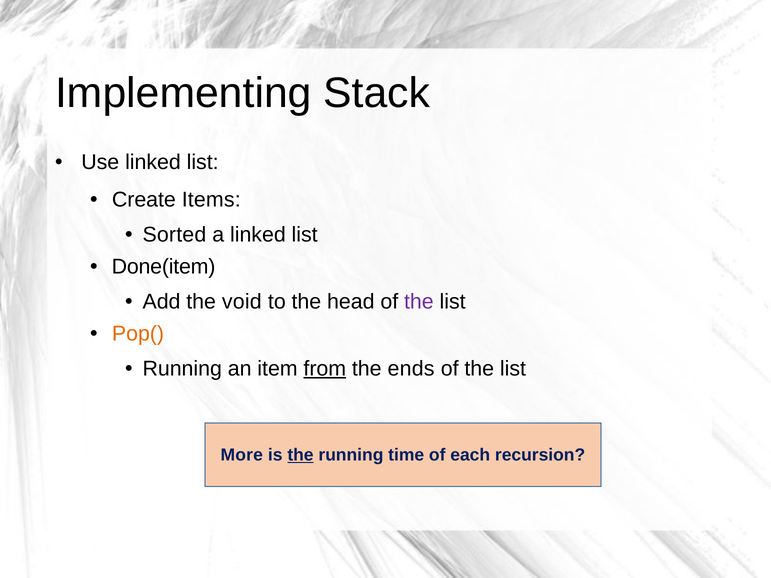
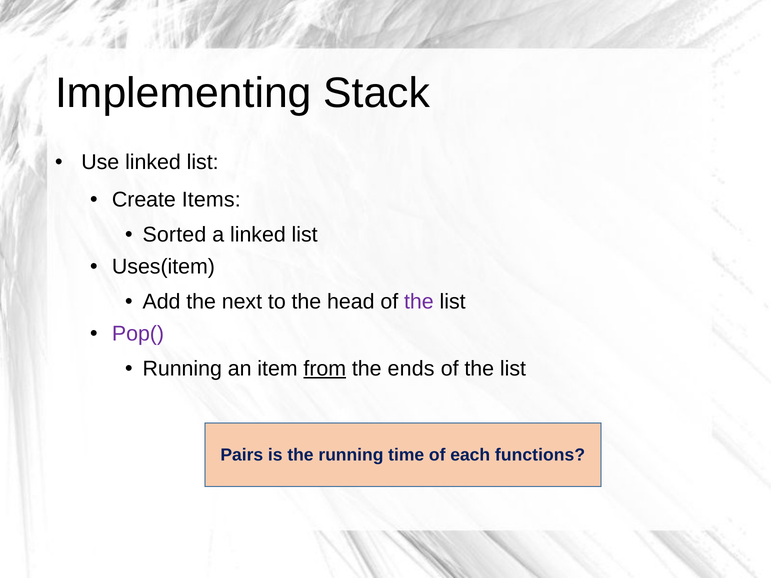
Done(item: Done(item -> Uses(item
void: void -> next
Pop( colour: orange -> purple
More: More -> Pairs
the at (301, 455) underline: present -> none
recursion: recursion -> functions
